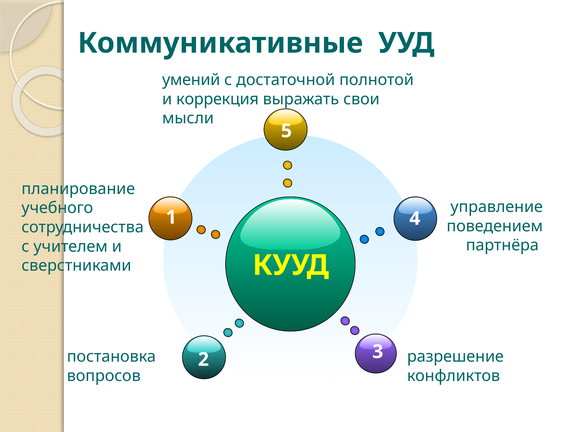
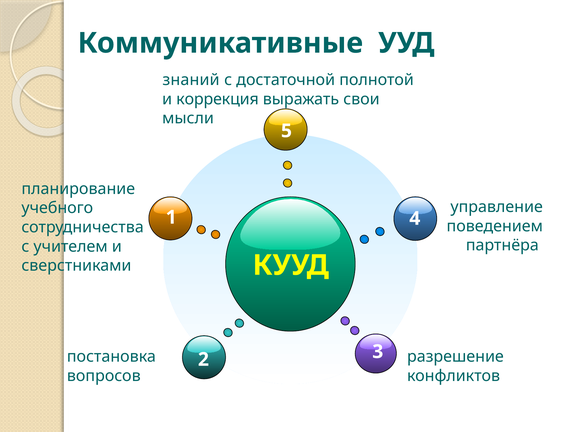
умений: умений -> знаний
